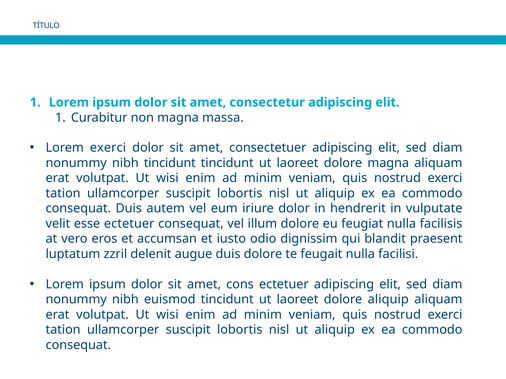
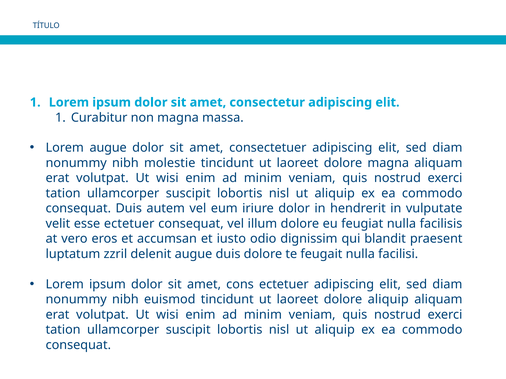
Lorem exerci: exerci -> augue
nibh tincidunt: tincidunt -> molestie
